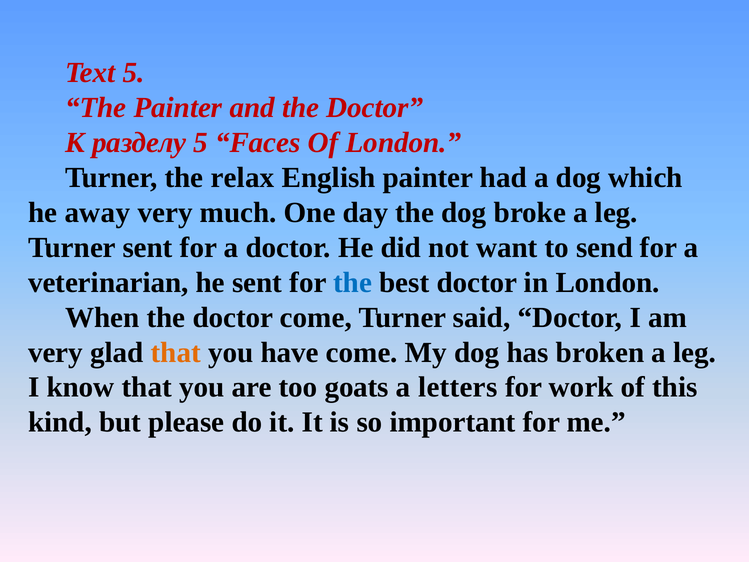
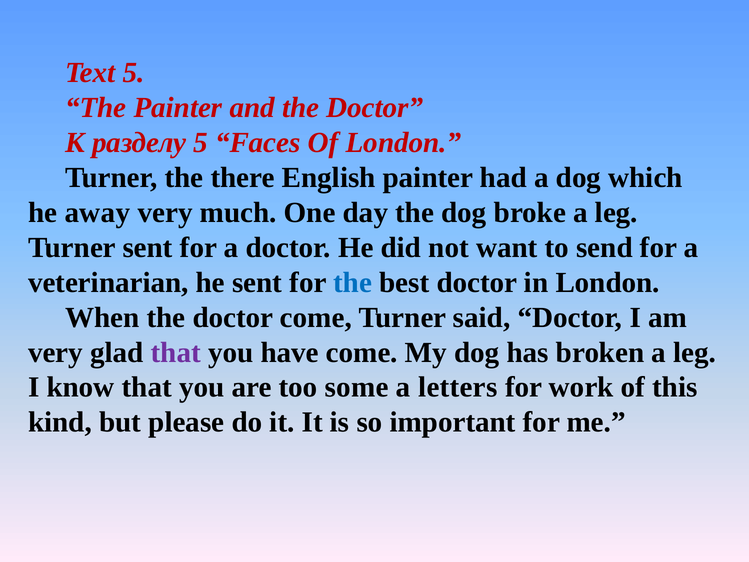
relax: relax -> there
that at (176, 352) colour: orange -> purple
goats: goats -> some
